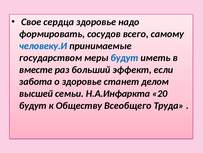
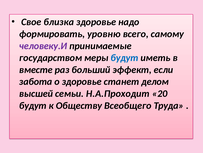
сердца: сердца -> близка
сосудов: сосудов -> уровню
человеку.И colour: blue -> purple
Н.А.Инфаркта: Н.А.Инфаркта -> Н.А.Проходит
